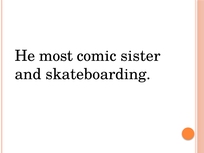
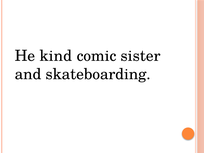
most: most -> kind
